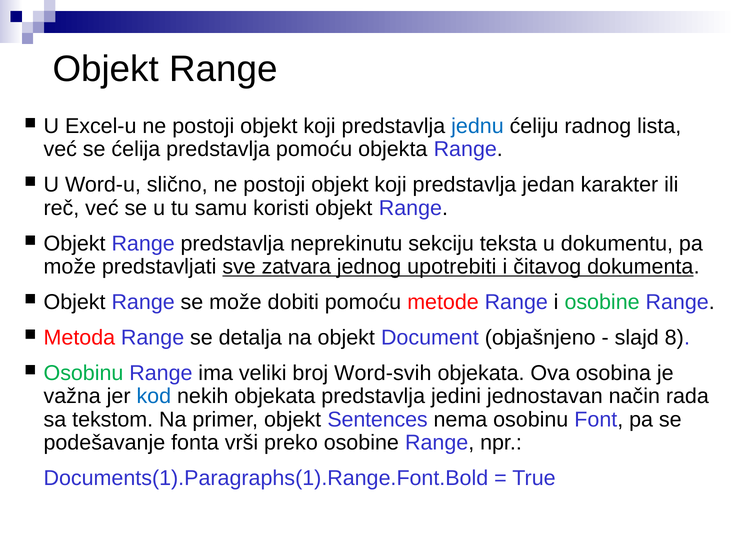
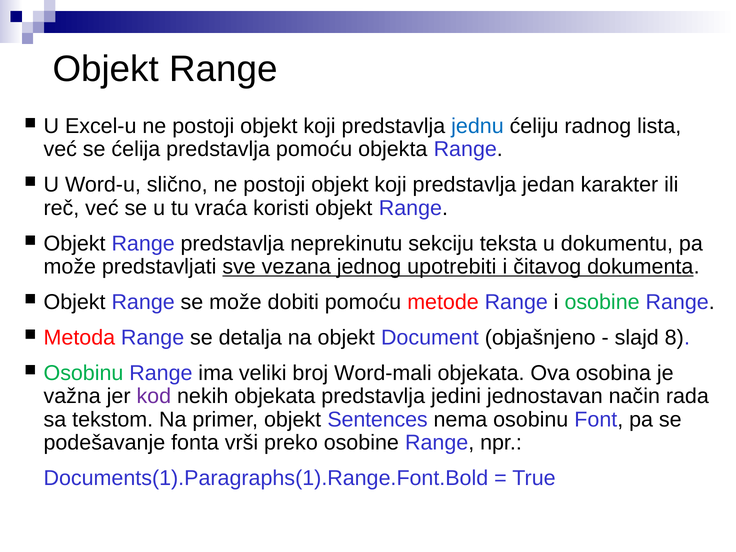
samu: samu -> vraća
zatvara: zatvara -> vezana
Word-svih: Word-svih -> Word-mali
kod colour: blue -> purple
